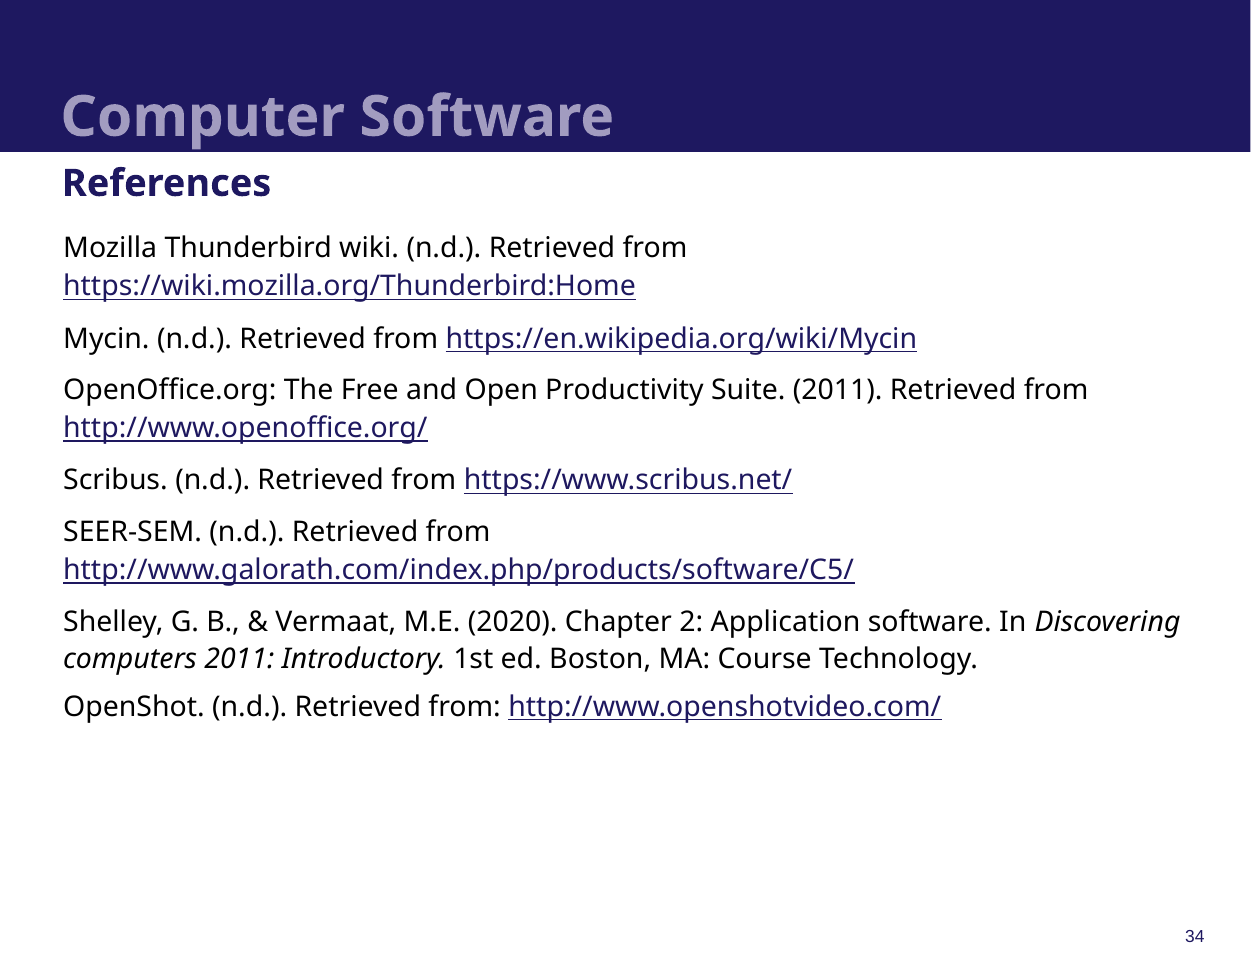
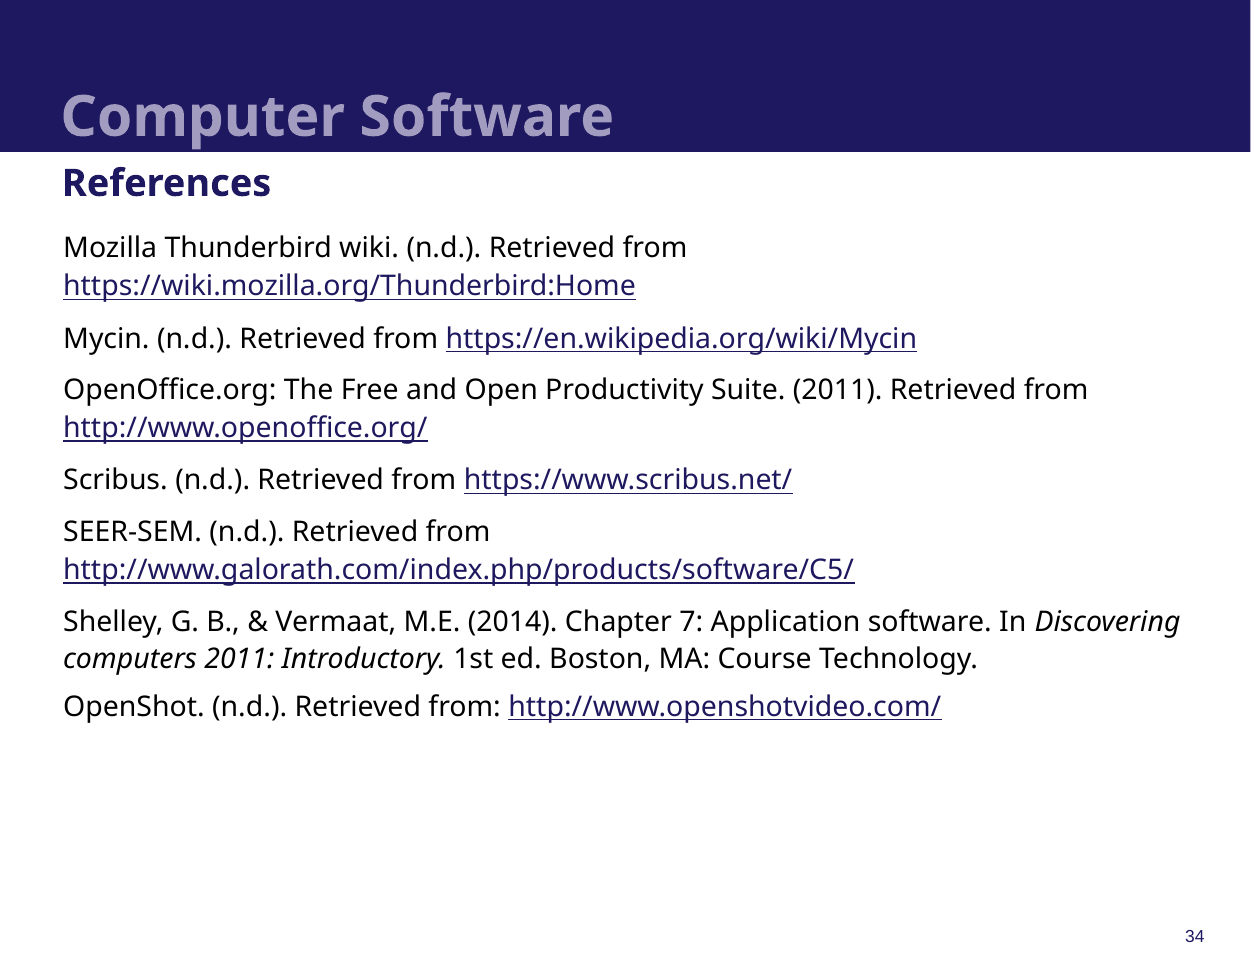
2020: 2020 -> 2014
2: 2 -> 7
